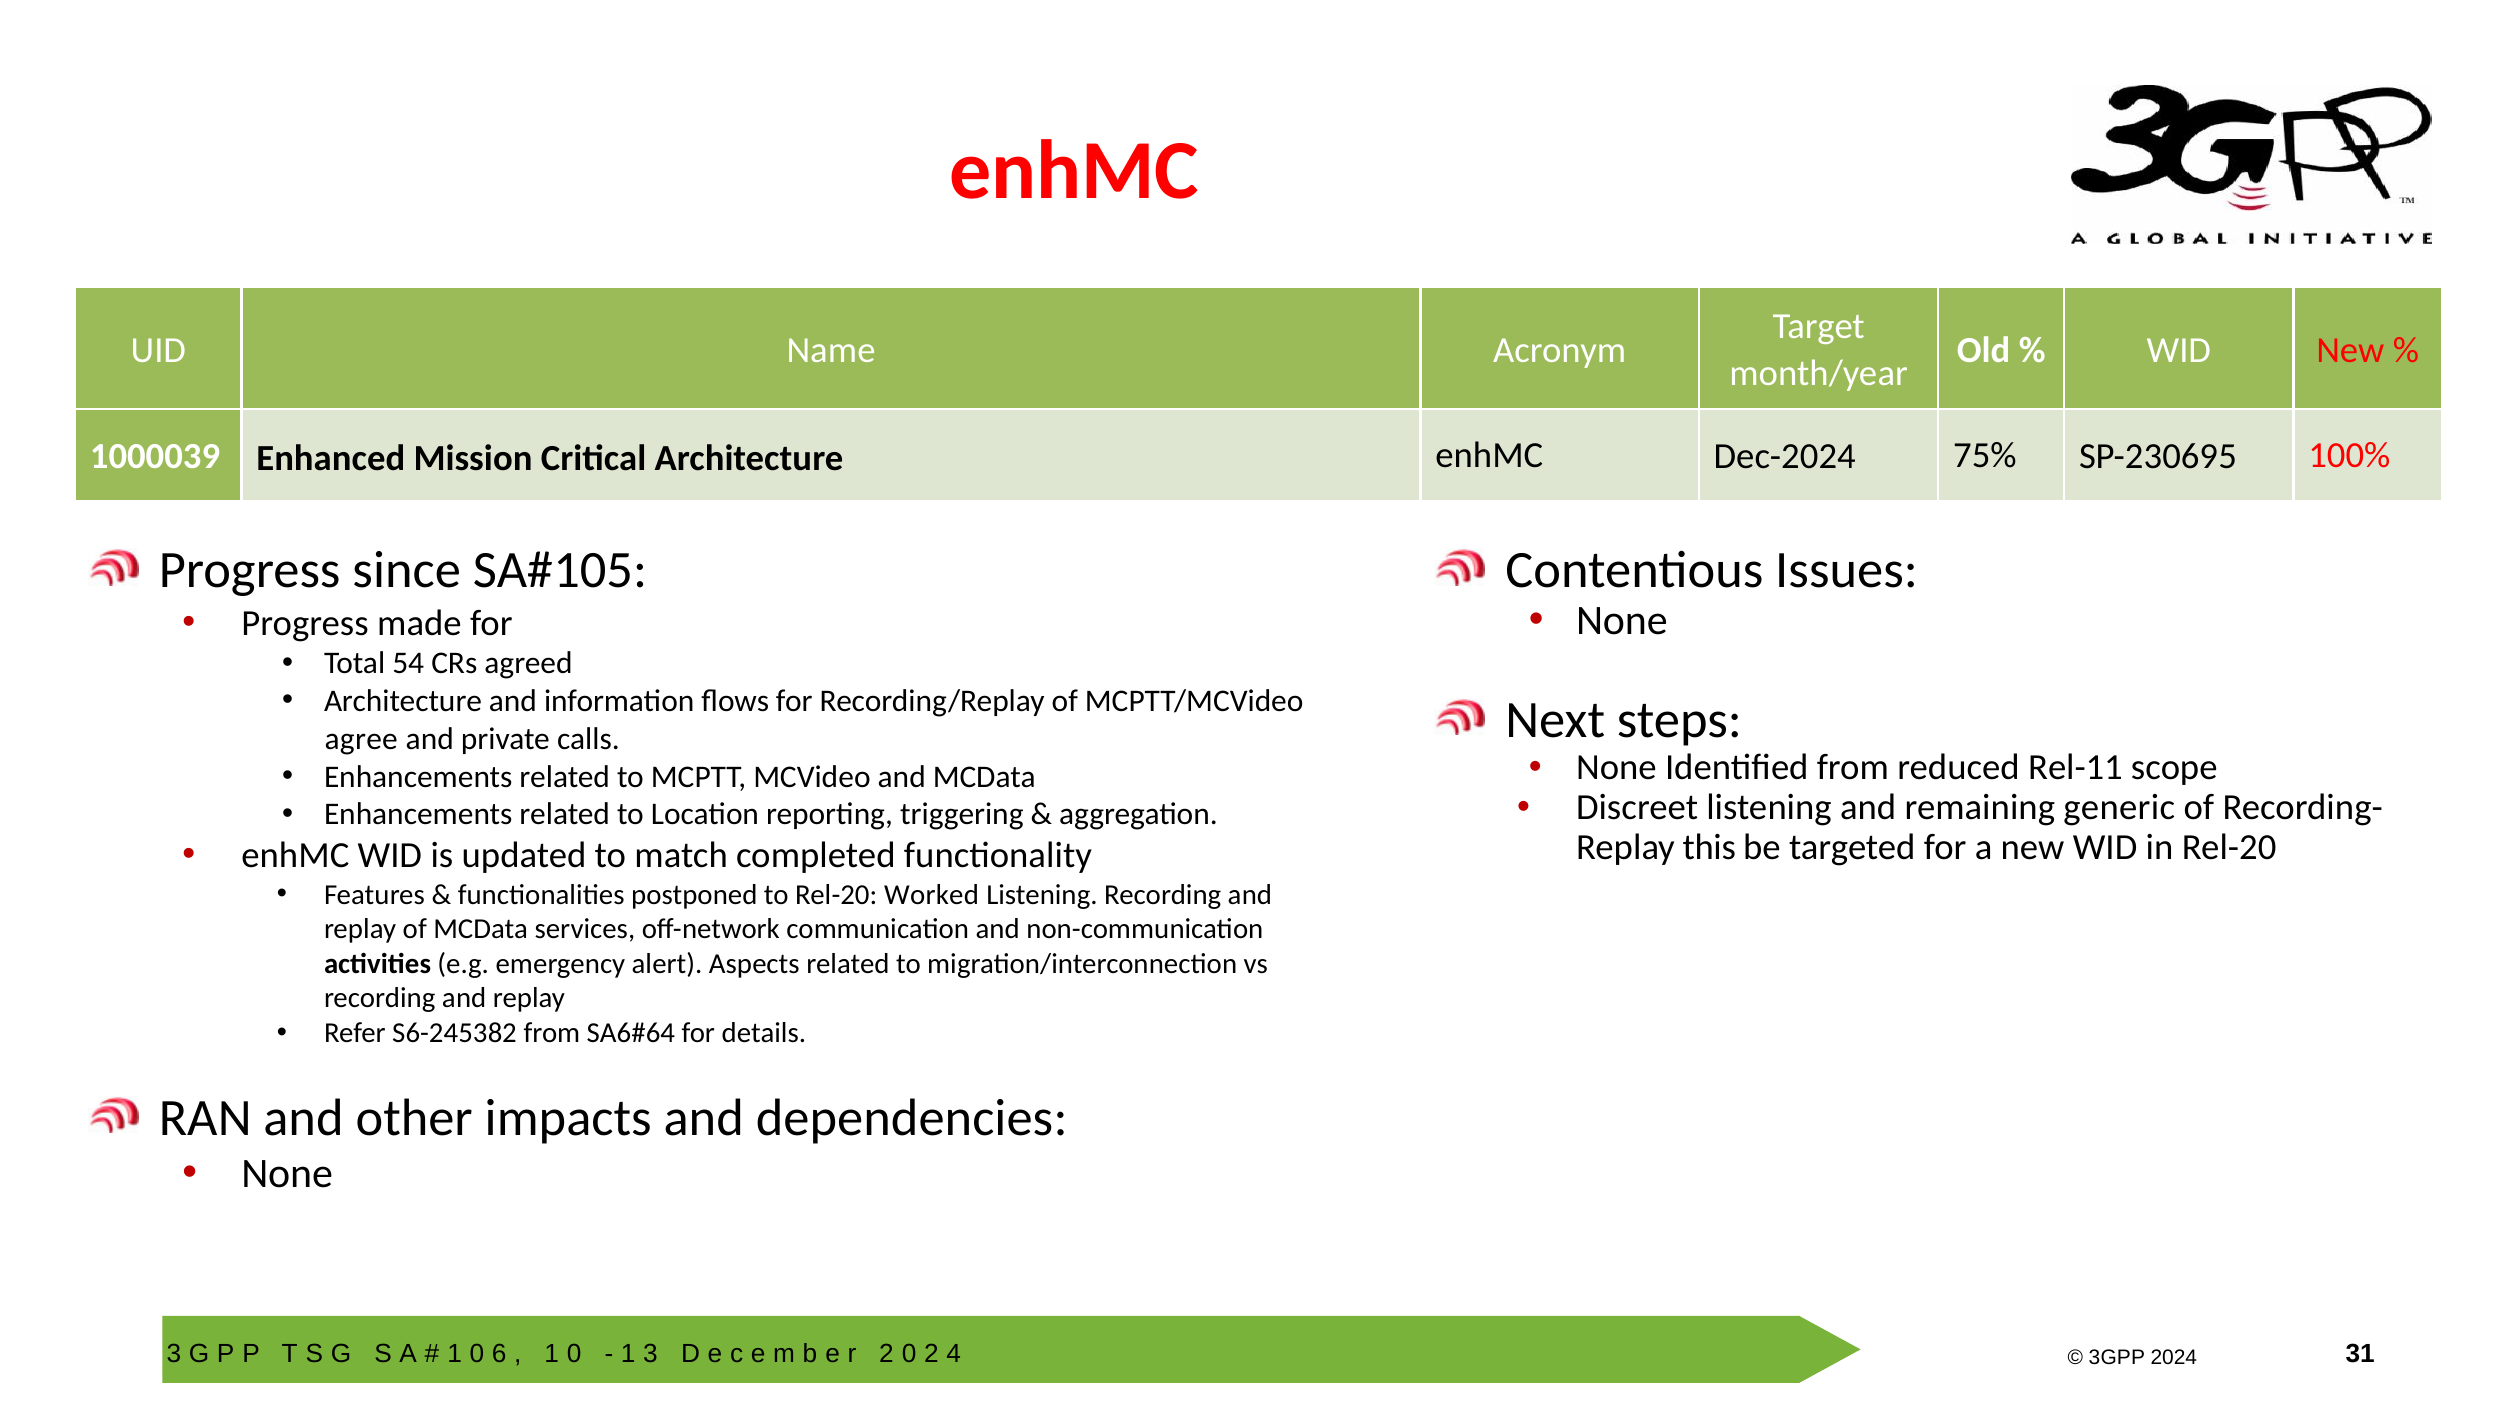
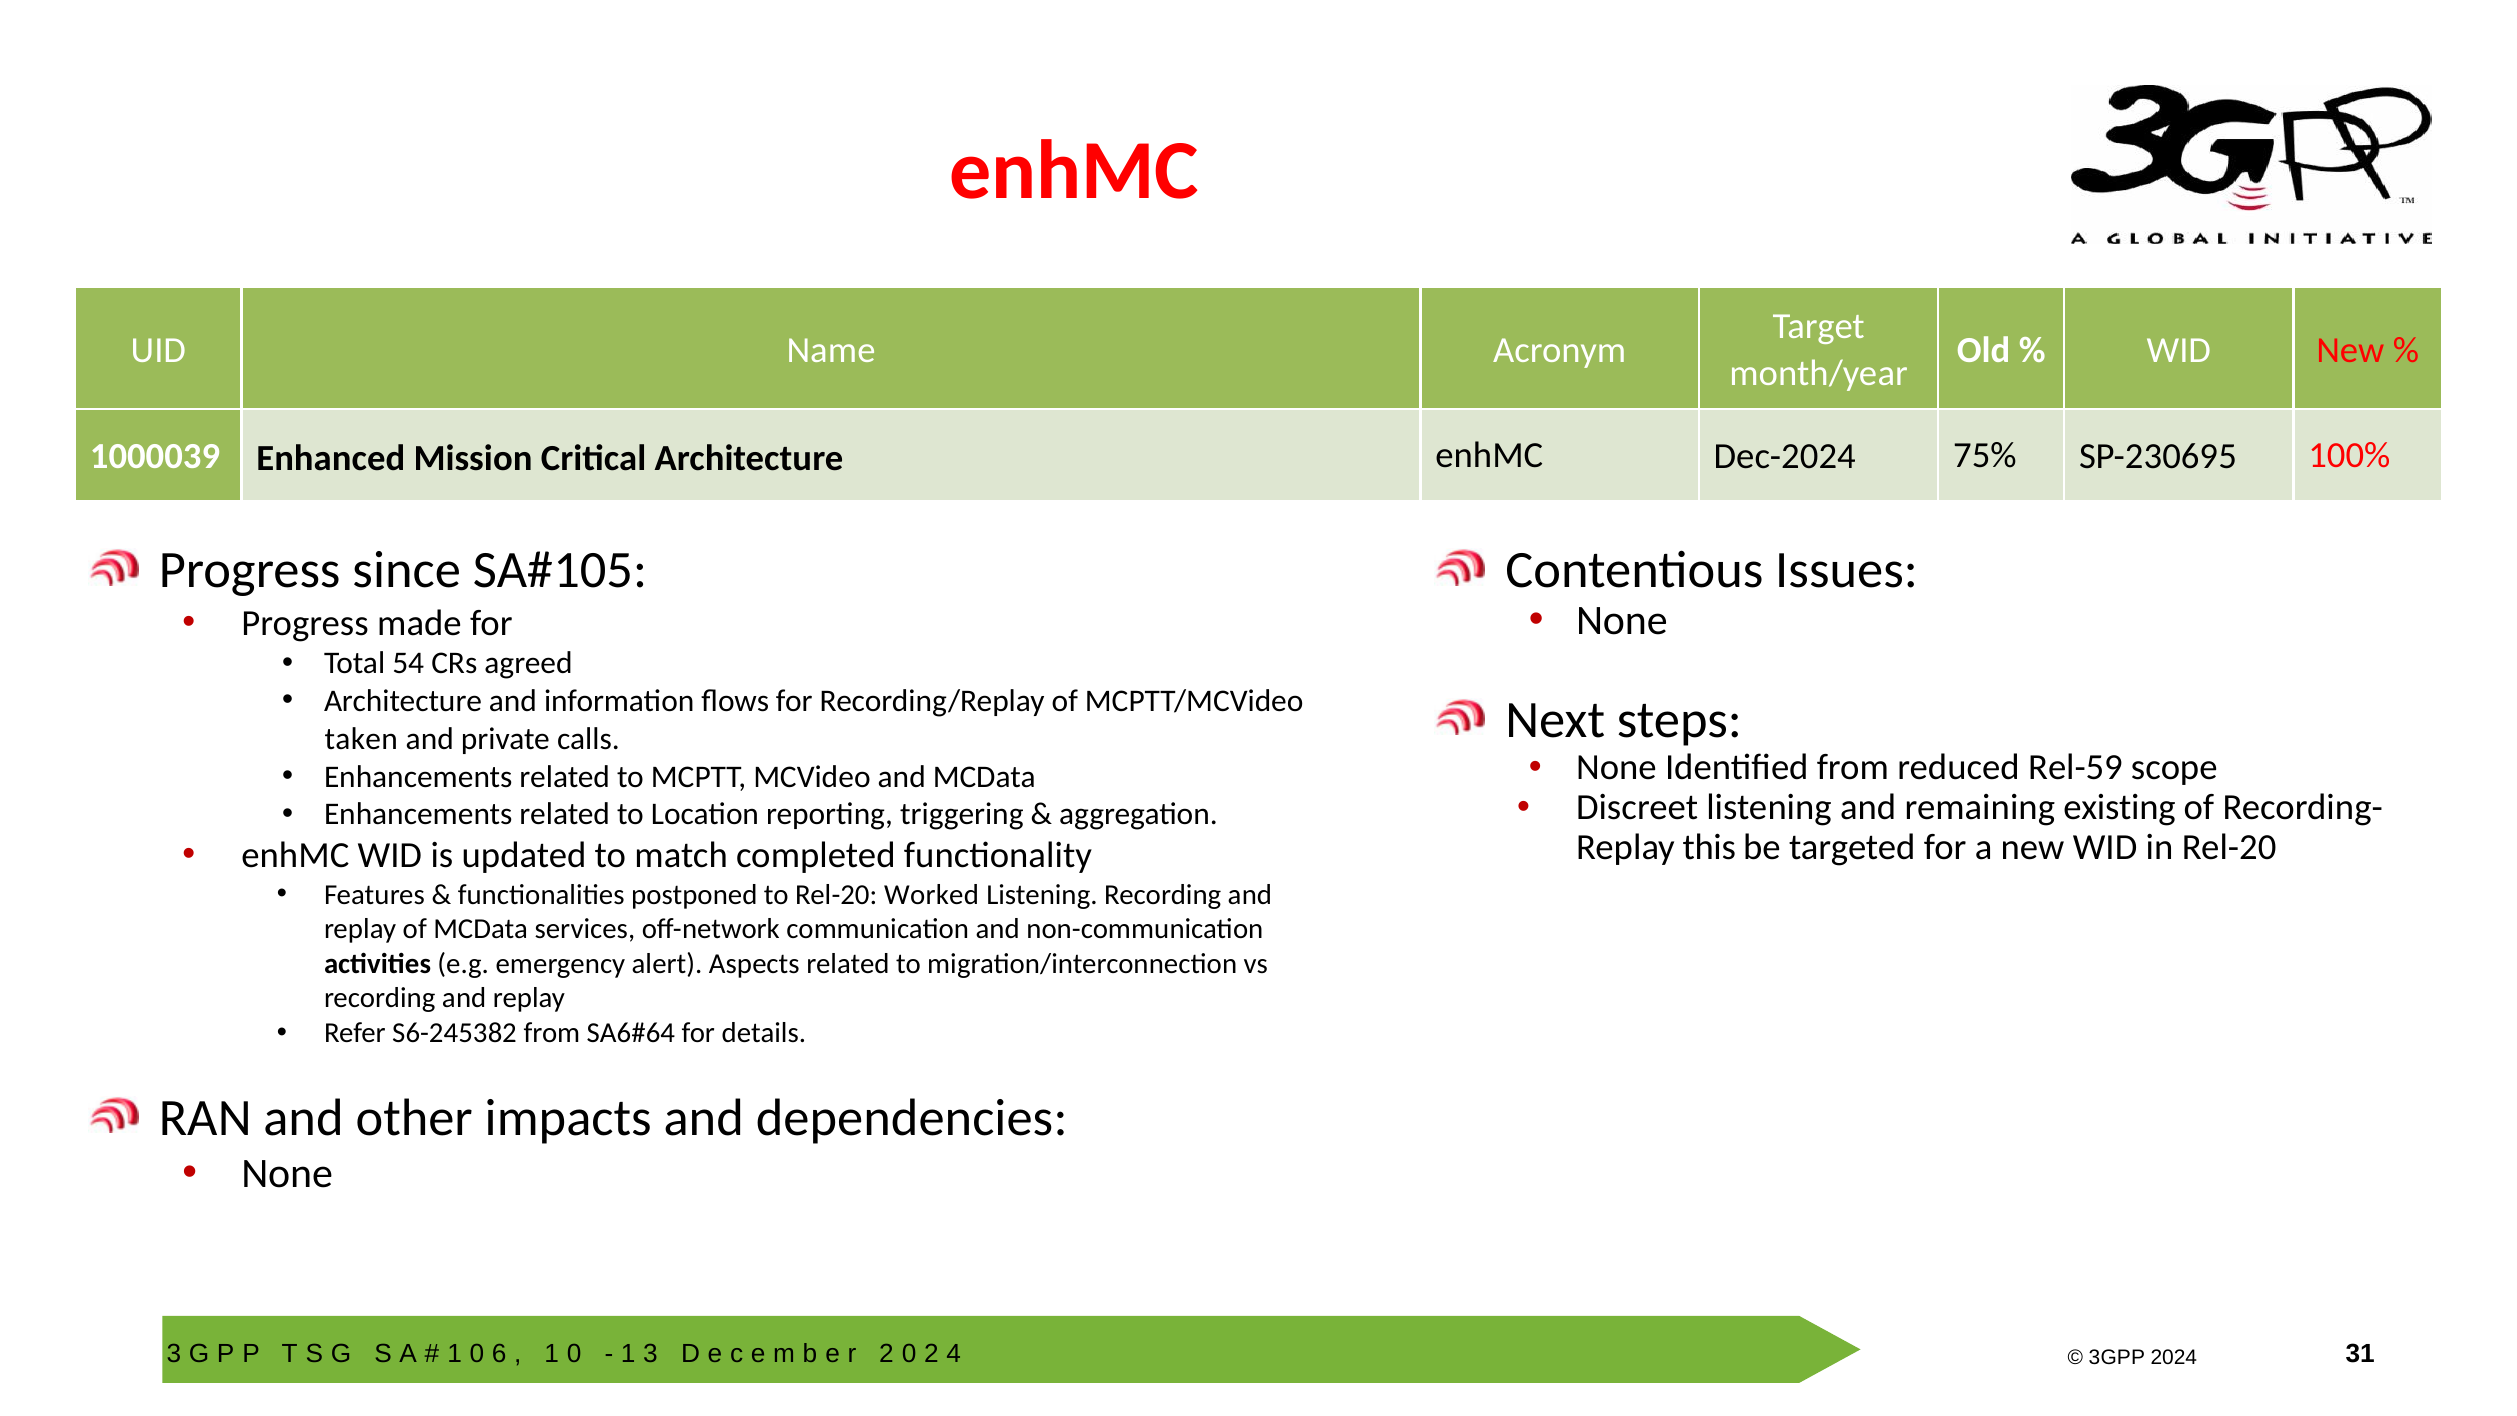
agree: agree -> taken
Rel-11: Rel-11 -> Rel-59
generic: generic -> existing
